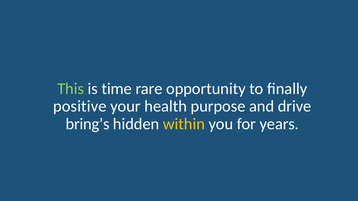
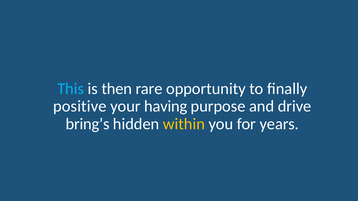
This colour: light green -> light blue
time: time -> then
health: health -> having
